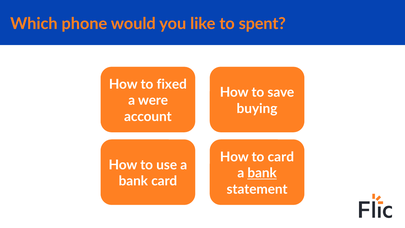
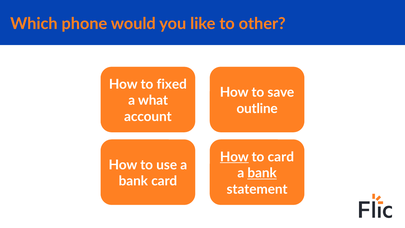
spent: spent -> other
were: were -> what
buying: buying -> outline
How at (234, 157) underline: none -> present
